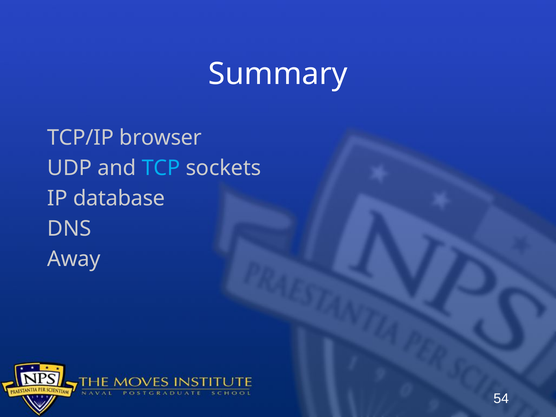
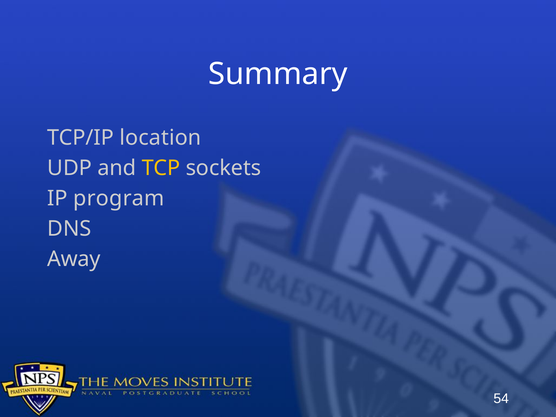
browser: browser -> location
TCP colour: light blue -> yellow
database: database -> program
